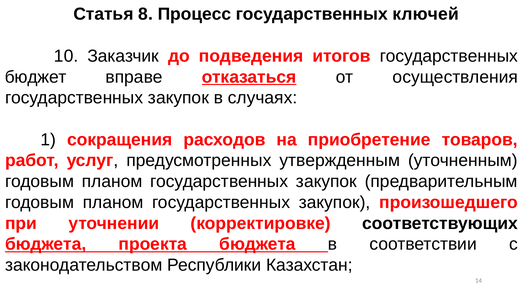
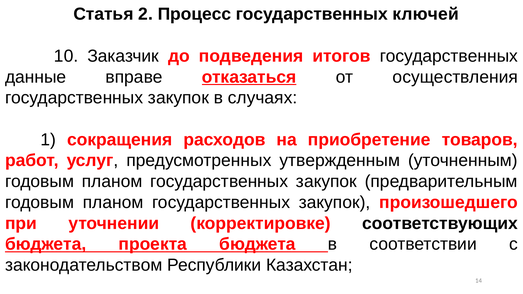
8: 8 -> 2
бюджет: бюджет -> данные
